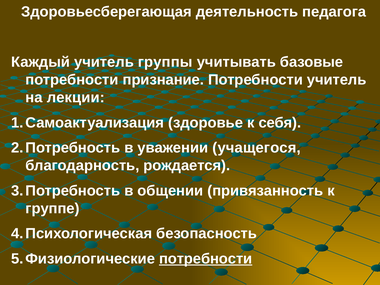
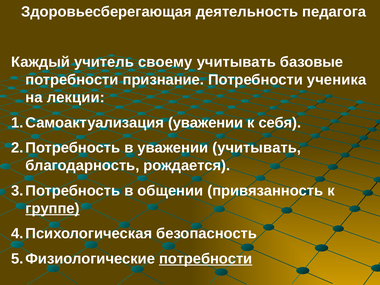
группы: группы -> своему
Потребности учитель: учитель -> ученика
здоровье at (206, 123): здоровье -> уважении
уважении учащегося: учащегося -> учитывать
группе underline: none -> present
